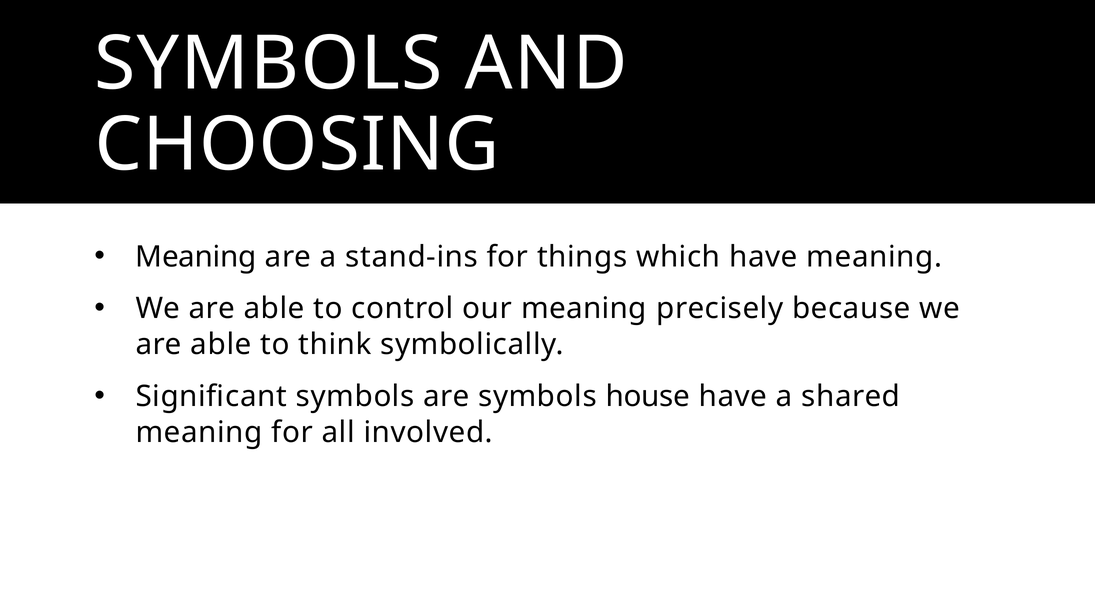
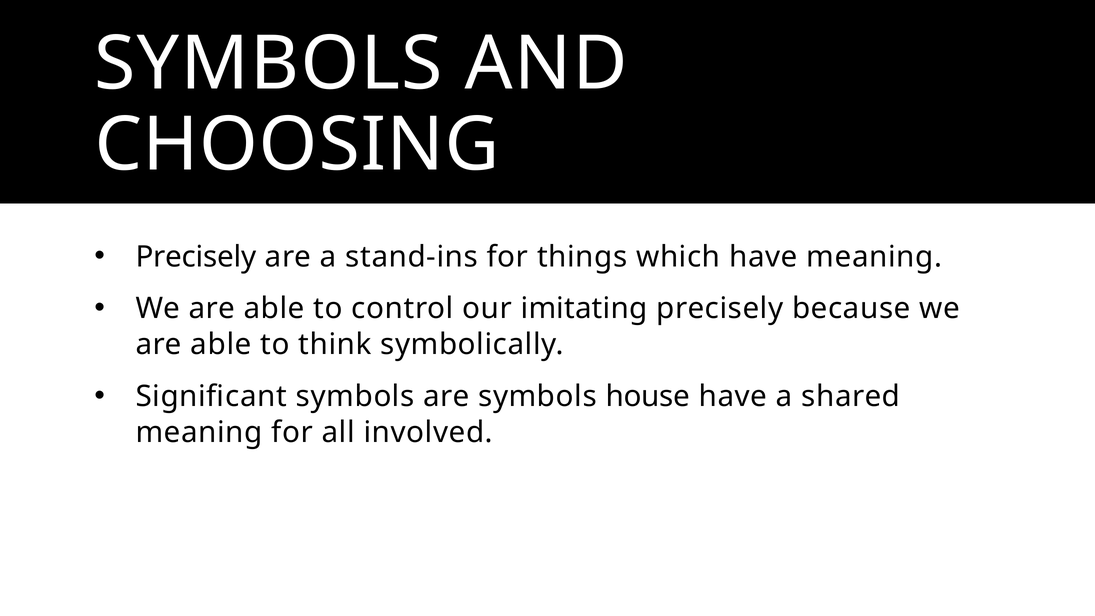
Meaning at (196, 257): Meaning -> Precisely
our meaning: meaning -> imitating
